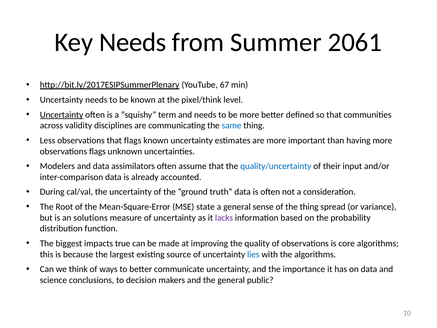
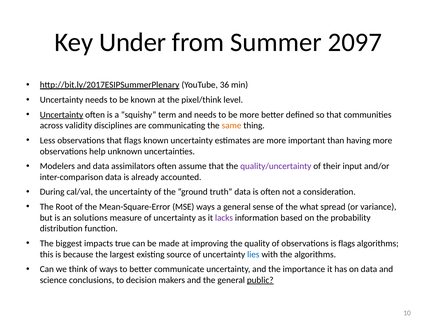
Key Needs: Needs -> Under
2061: 2061 -> 2097
67: 67 -> 36
same colour: blue -> orange
observations flags: flags -> help
quality/uncertainty colour: blue -> purple
MSE state: state -> ways
the thing: thing -> what
is core: core -> flags
public underline: none -> present
